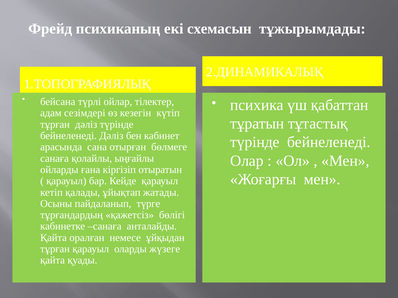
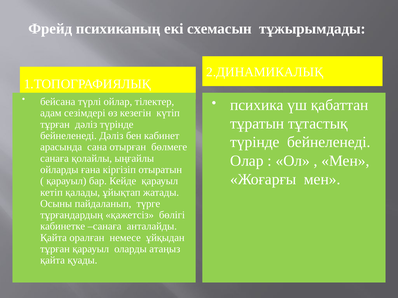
жүзеге: жүзеге -> атаңыз
